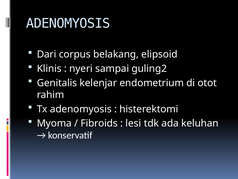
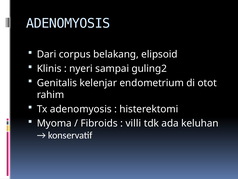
lesi: lesi -> villi
